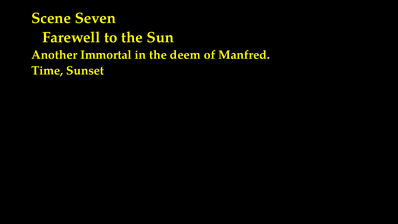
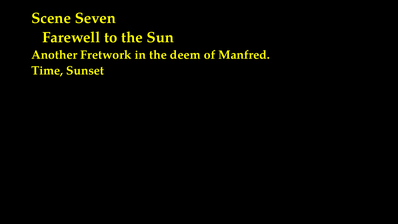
Immortal: Immortal -> Fretwork
